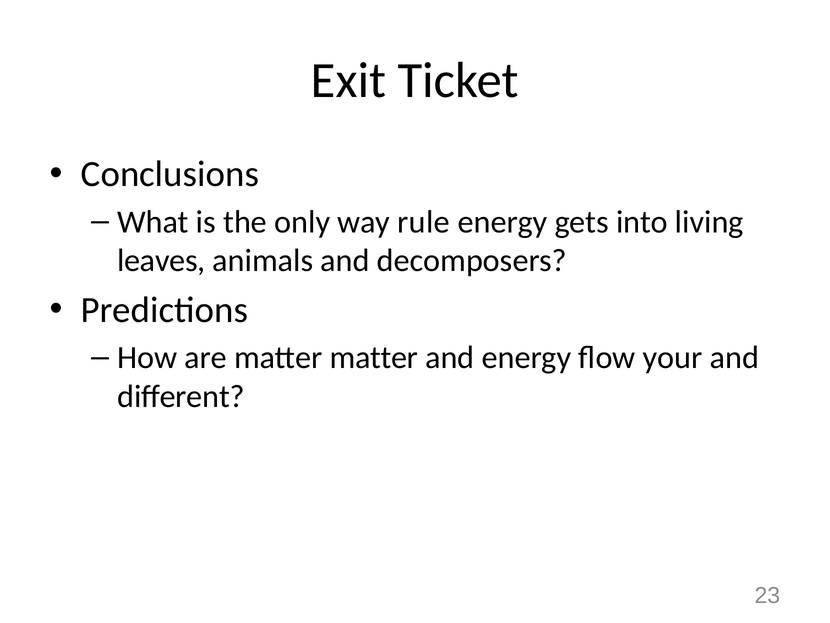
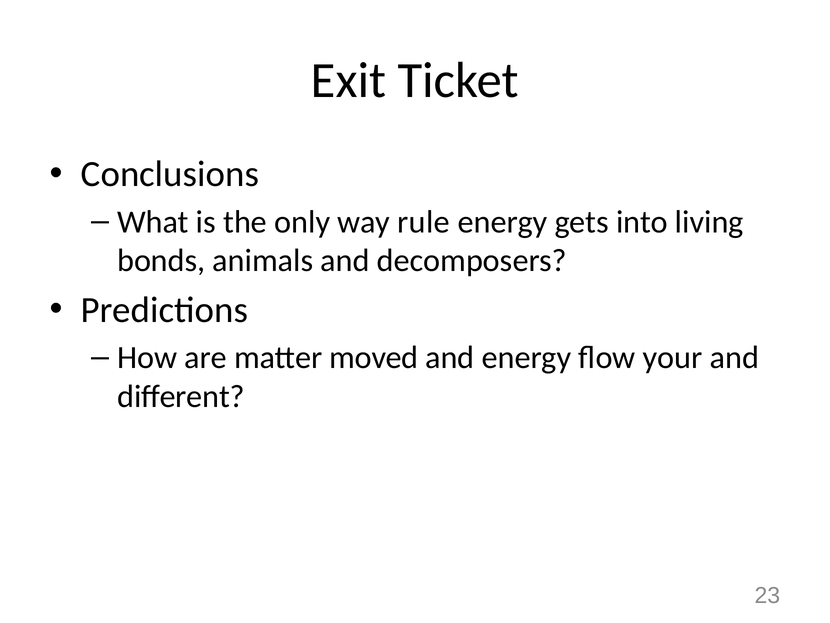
leaves: leaves -> bonds
matter matter: matter -> moved
